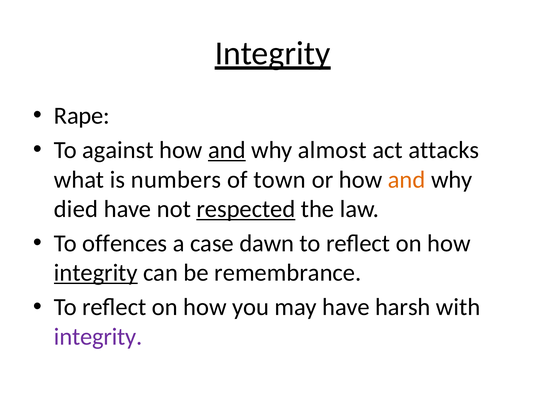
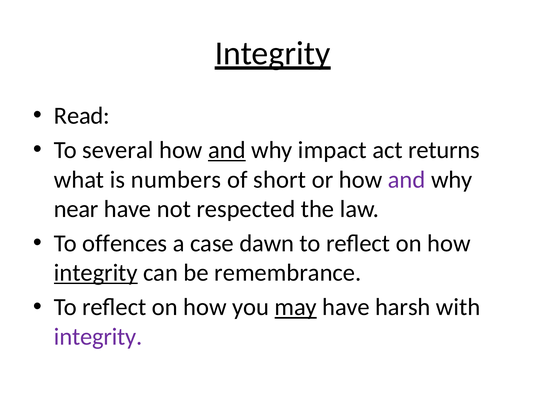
Rape: Rape -> Read
against: against -> several
almost: almost -> impact
attacks: attacks -> returns
town: town -> short
and at (407, 180) colour: orange -> purple
died: died -> near
respected underline: present -> none
may underline: none -> present
